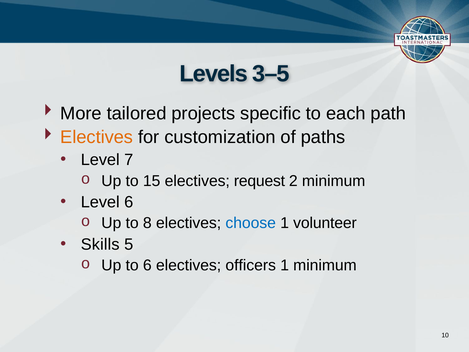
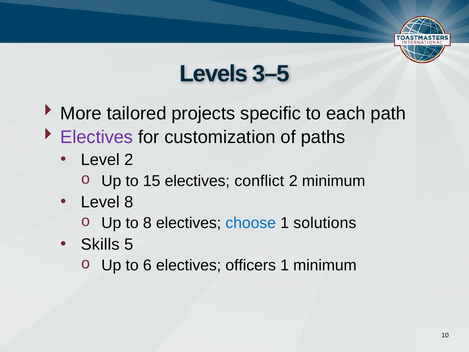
Electives at (97, 137) colour: orange -> purple
Level 7: 7 -> 2
request: request -> conflict
Level 6: 6 -> 8
volunteer: volunteer -> solutions
